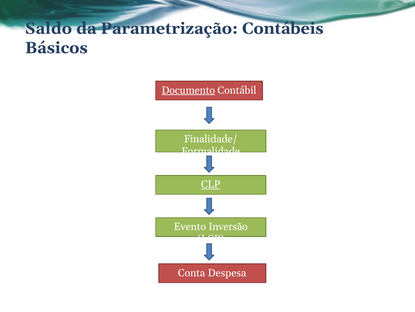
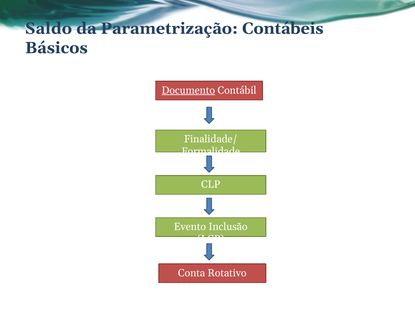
CLP underline: present -> none
Inversão: Inversão -> Inclusão
Despesa: Despesa -> Rotativo
